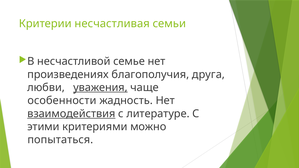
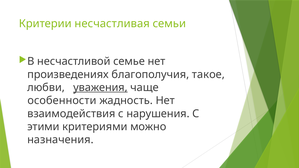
друга: друга -> такое
взаимодействия underline: present -> none
литературе: литературе -> нарушения
попытаться: попытаться -> назначения
